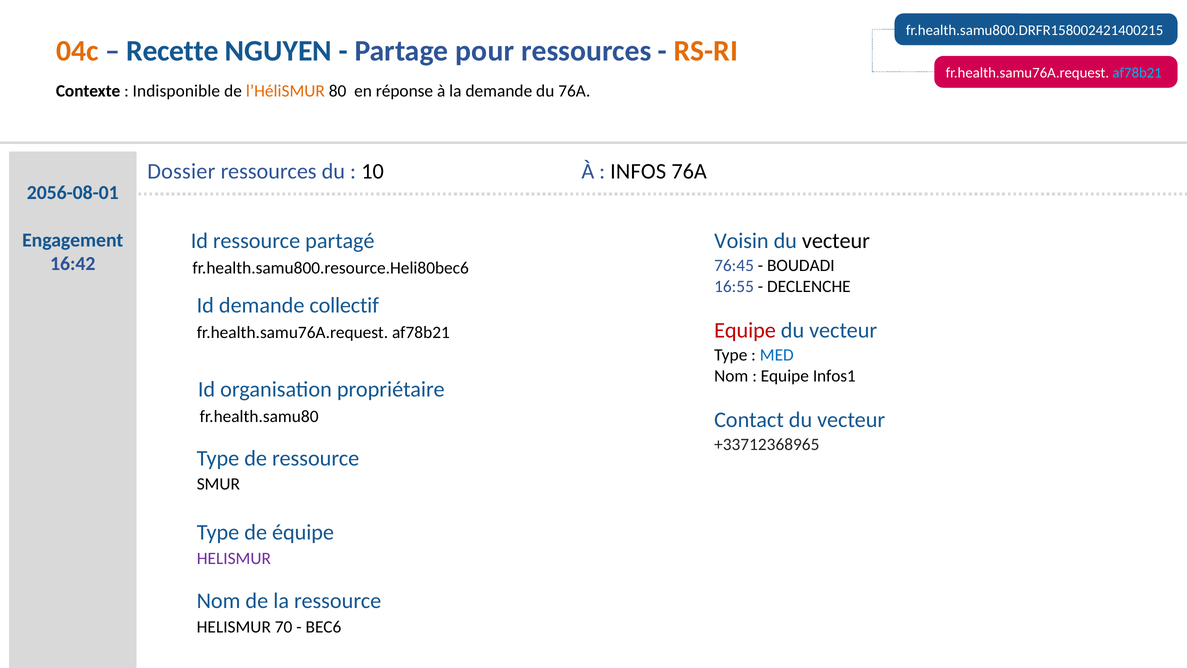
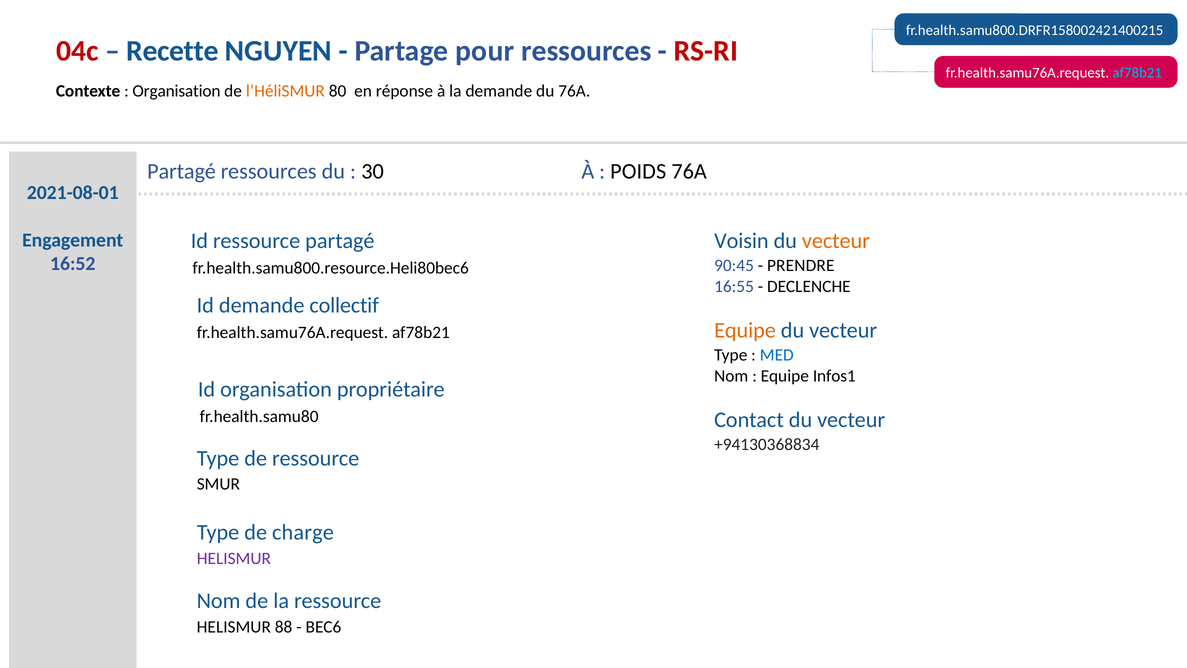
04c colour: orange -> red
RS-RI colour: orange -> red
Indisponible at (176, 91): Indisponible -> Organisation
Dossier at (181, 171): Dossier -> Partagé
10: 10 -> 30
INFOS: INFOS -> POIDS
2056-08-01: 2056-08-01 -> 2021-08-01
vecteur at (836, 241) colour: black -> orange
16:42: 16:42 -> 16:52
76:45: 76:45 -> 90:45
BOUDADI: BOUDADI -> PRENDRE
Equipe at (745, 330) colour: red -> orange
+33712368965: +33712368965 -> +94130368834
équipe: équipe -> charge
70: 70 -> 88
